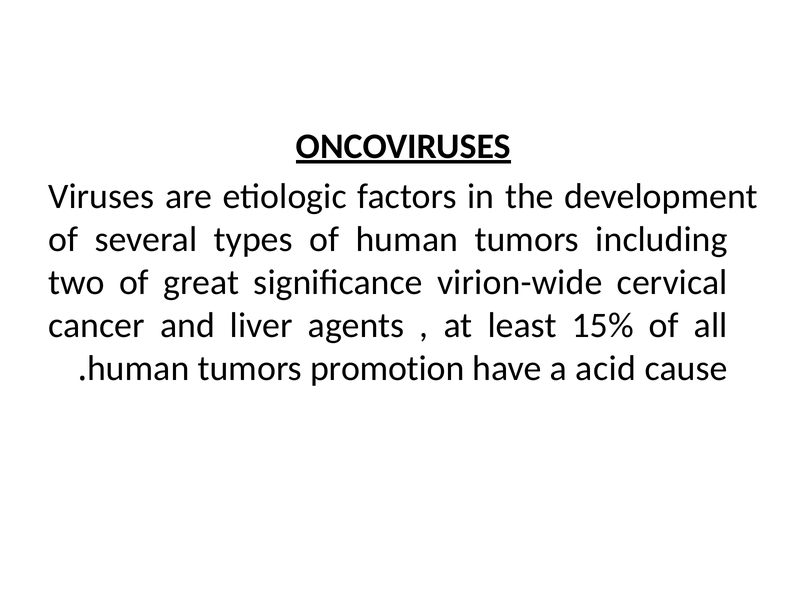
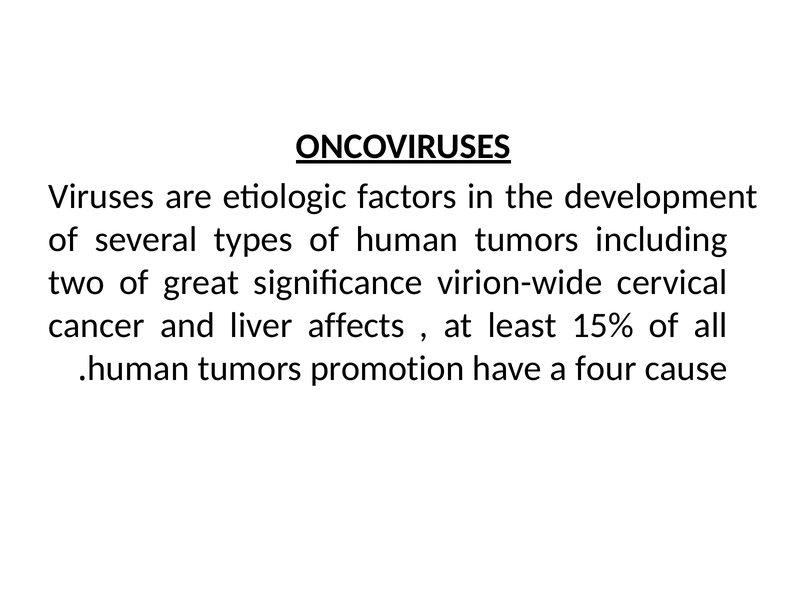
agents: agents -> affects
acid: acid -> four
